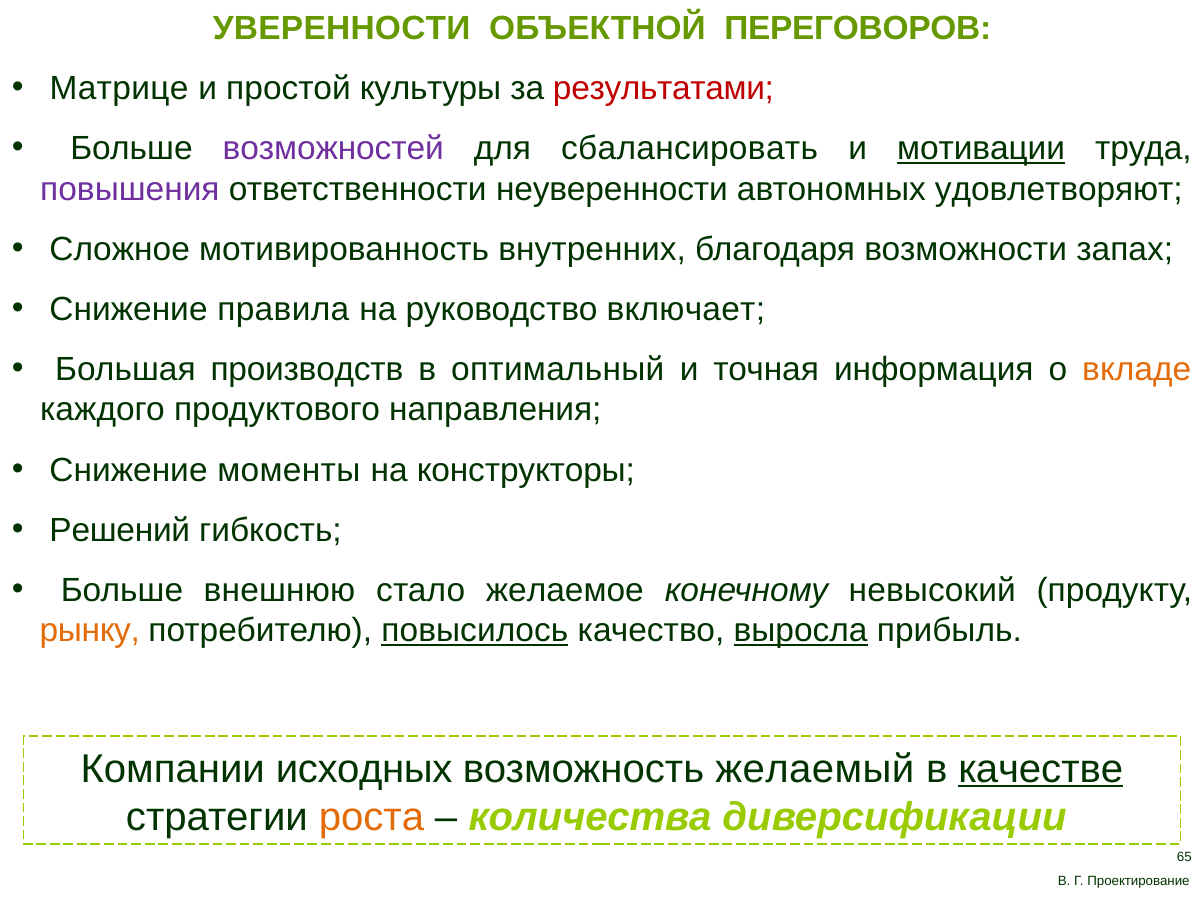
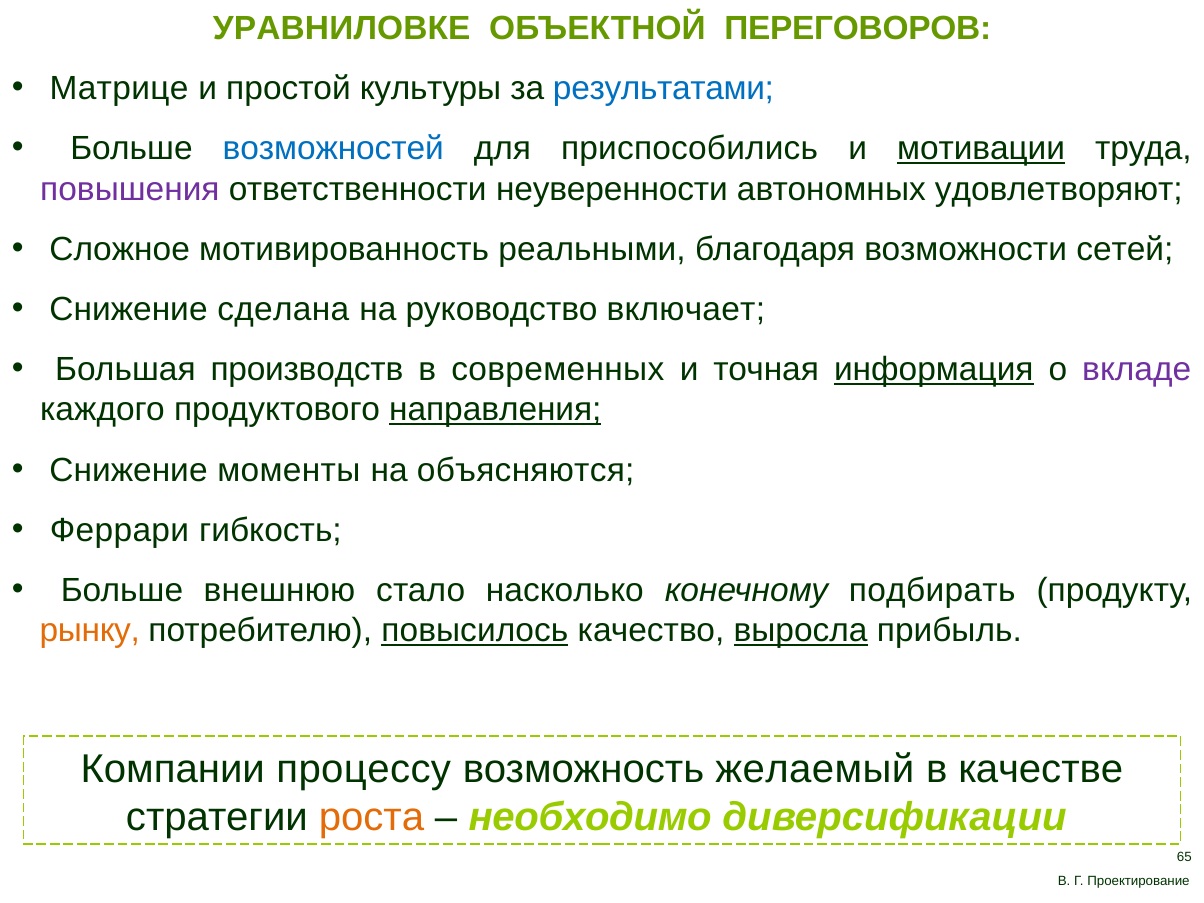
УВЕРЕННОСТИ: УВЕРЕННОСТИ -> УРАВНИЛОВКЕ
результатами colour: red -> blue
возможностей colour: purple -> blue
сбалансировать: сбалансировать -> приспособились
внутренних: внутренних -> реальными
запах: запах -> сетей
правила: правила -> сделана
оптимальный: оптимальный -> современных
информация underline: none -> present
вкладе colour: orange -> purple
направления underline: none -> present
конструкторы: конструкторы -> объясняются
Решений: Решений -> Феррари
желаемое: желаемое -> насколько
невысокий: невысокий -> подбирать
исходных: исходных -> процессу
качестве underline: present -> none
количества: количества -> необходимо
